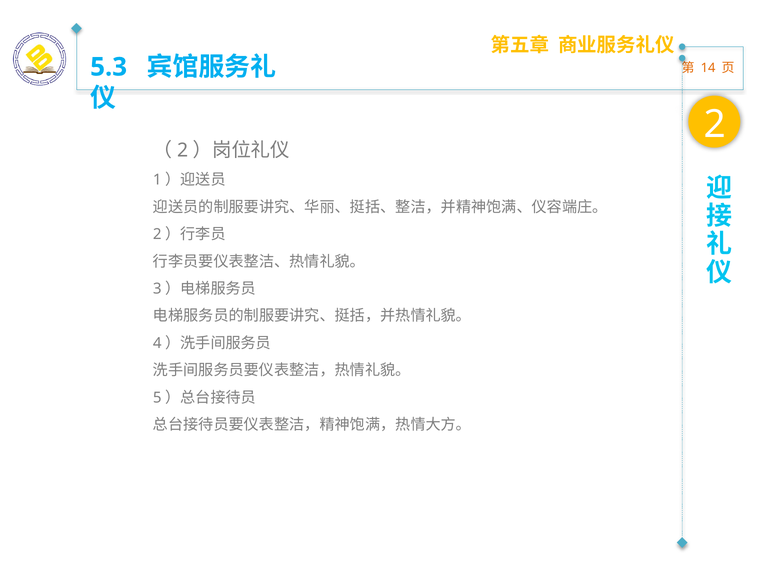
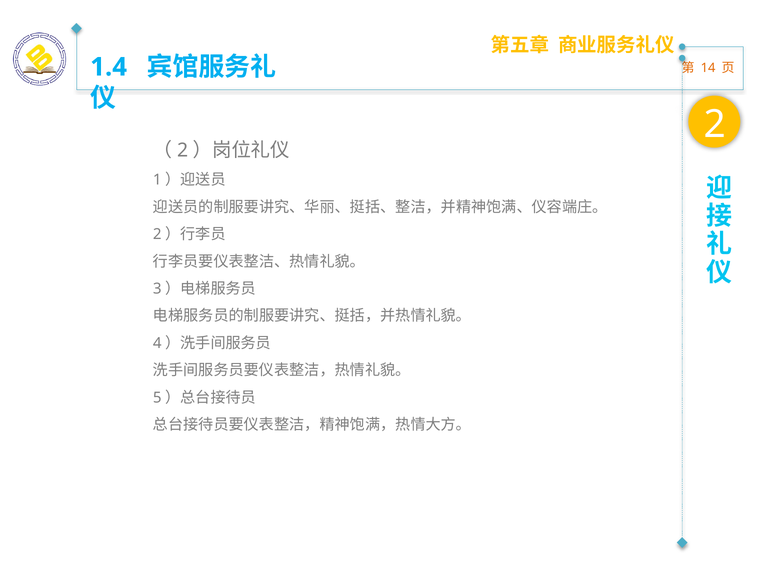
5.3: 5.3 -> 1.4
